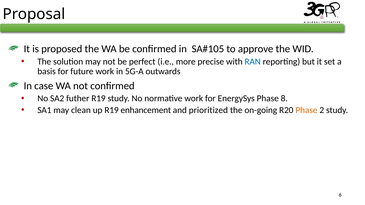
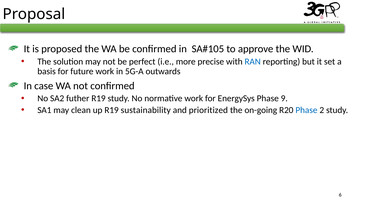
8: 8 -> 9
enhancement: enhancement -> sustainability
Phase at (306, 110) colour: orange -> blue
